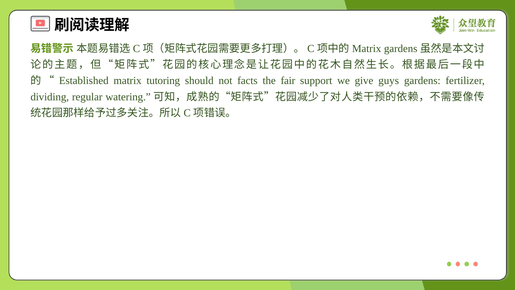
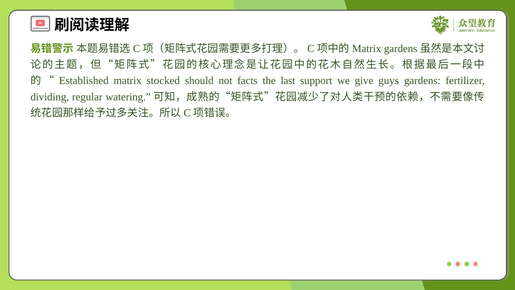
tutoring: tutoring -> stocked
fair: fair -> last
